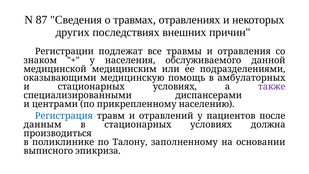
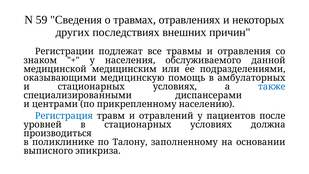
87: 87 -> 59
также colour: purple -> blue
данным: данным -> уровней
